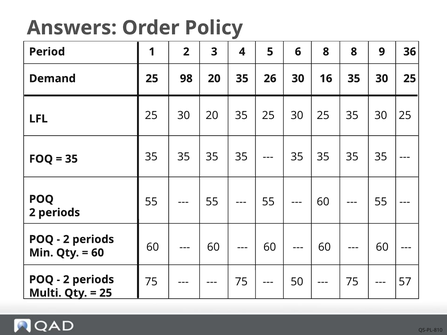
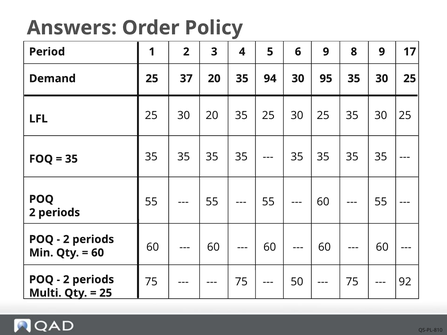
6 8: 8 -> 9
36: 36 -> 17
98: 98 -> 37
26: 26 -> 94
16: 16 -> 95
57: 57 -> 92
